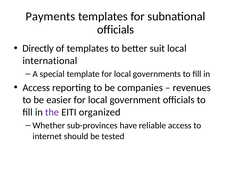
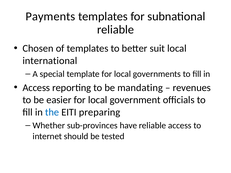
officials at (116, 30): officials -> reliable
Directly: Directly -> Chosen
companies: companies -> mandating
the colour: purple -> blue
organized: organized -> preparing
